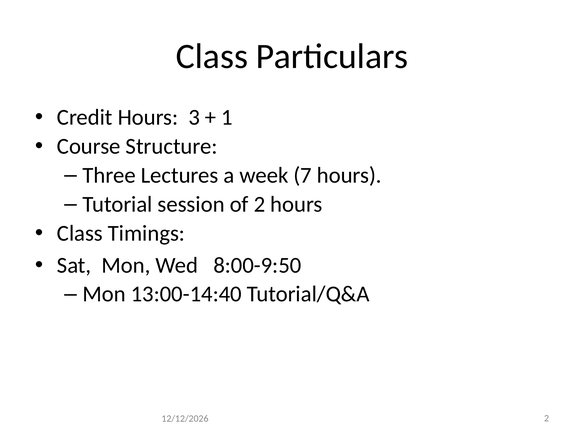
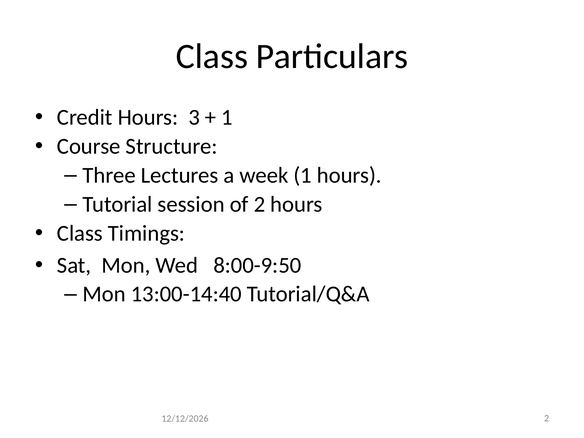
week 7: 7 -> 1
